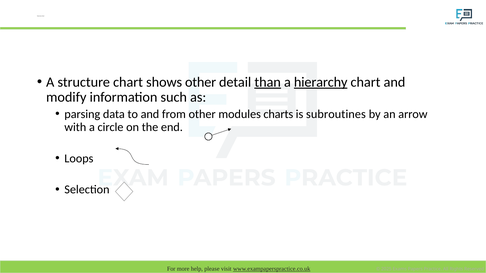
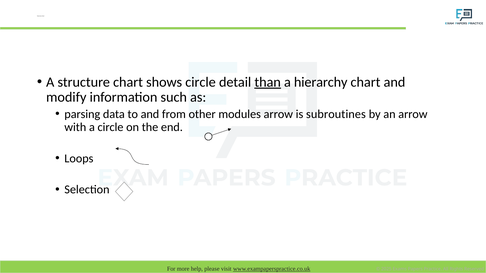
shows other: other -> circle
hierarchy underline: present -> none
modules charts: charts -> arrow
